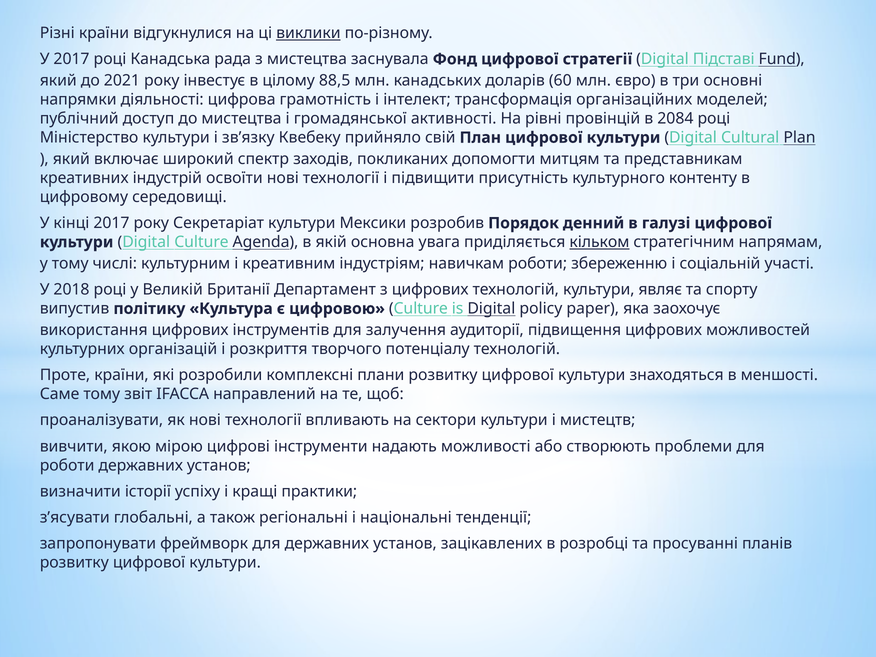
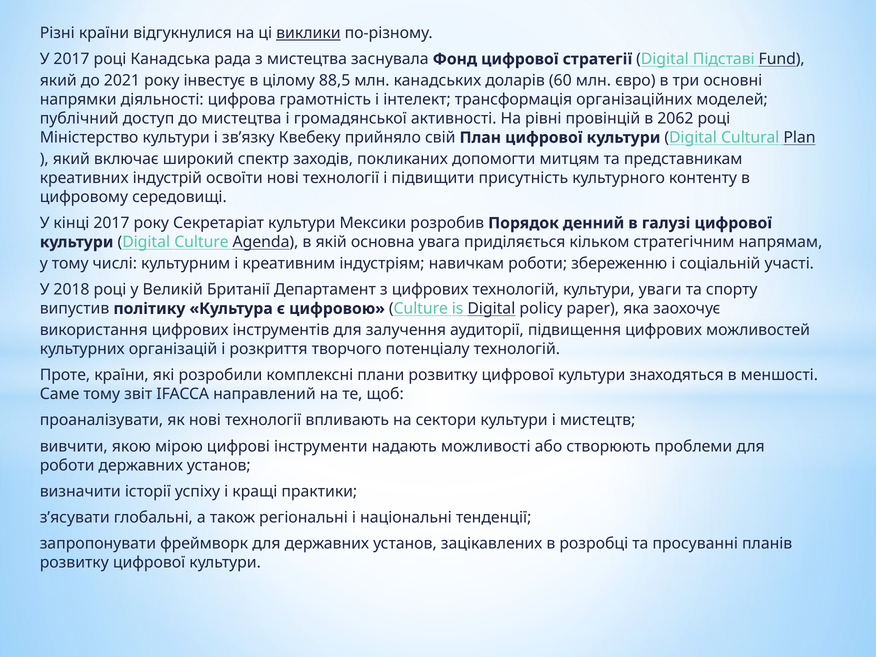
2084: 2084 -> 2062
кільком underline: present -> none
являє: являє -> уваги
